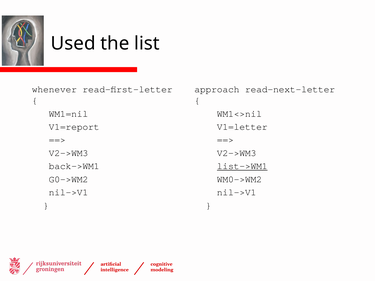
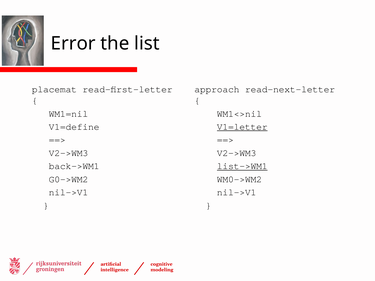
Used: Used -> Error
whenever: whenever -> placemat
V1=report: V1=report -> V1=define
V1=letter underline: none -> present
